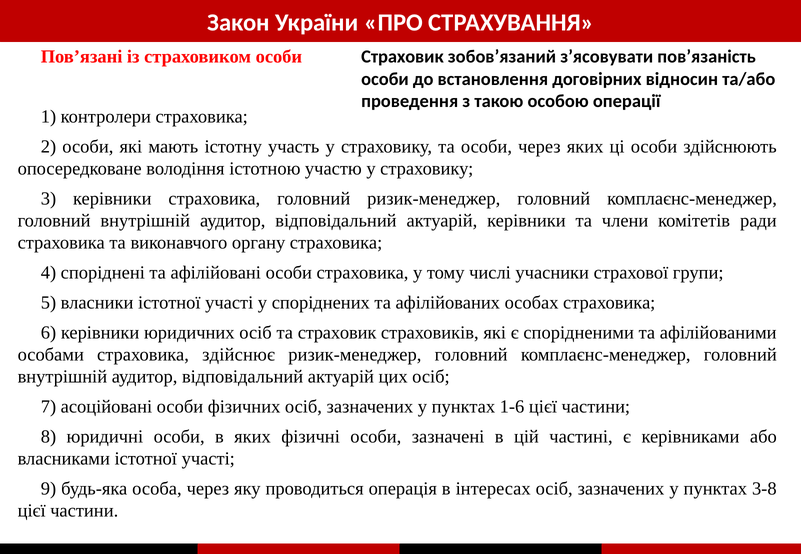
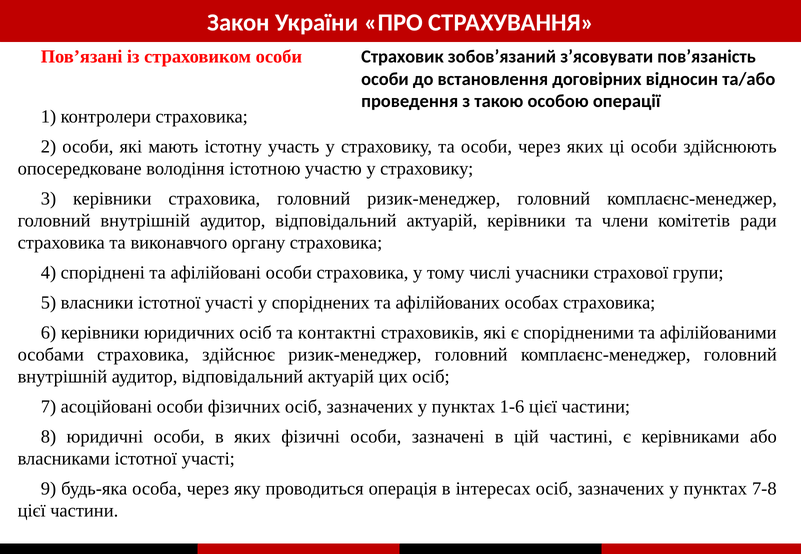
та страховик: страховик -> контактні
3-8: 3-8 -> 7-8
